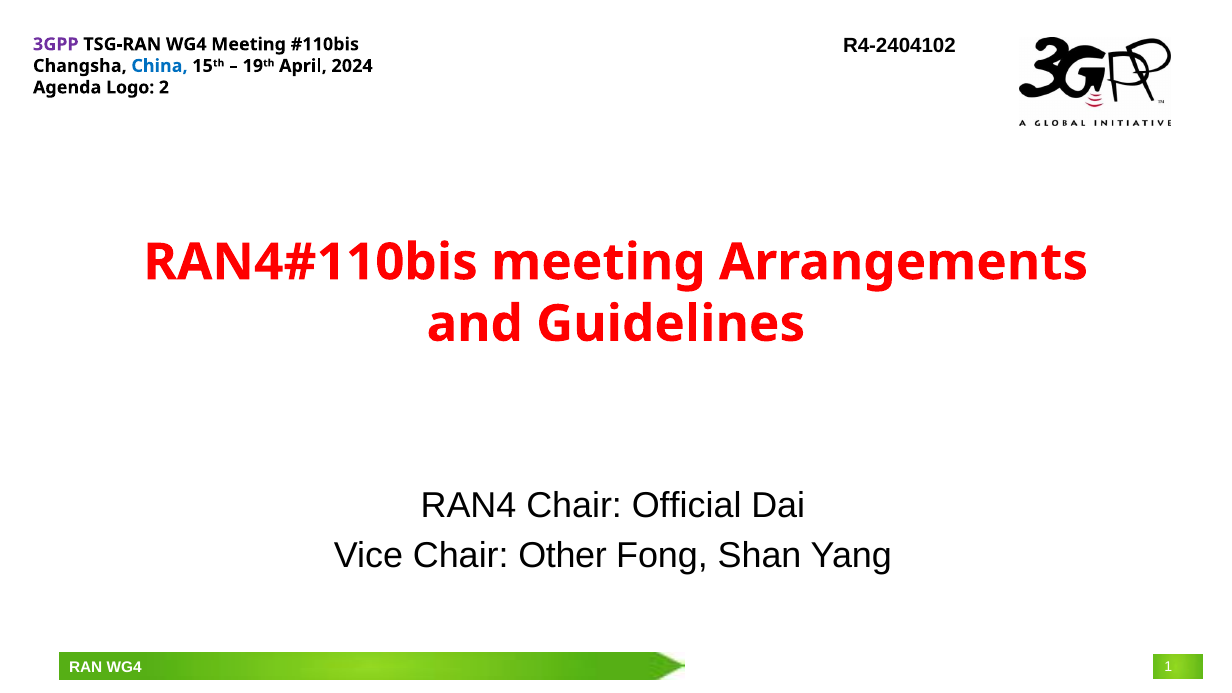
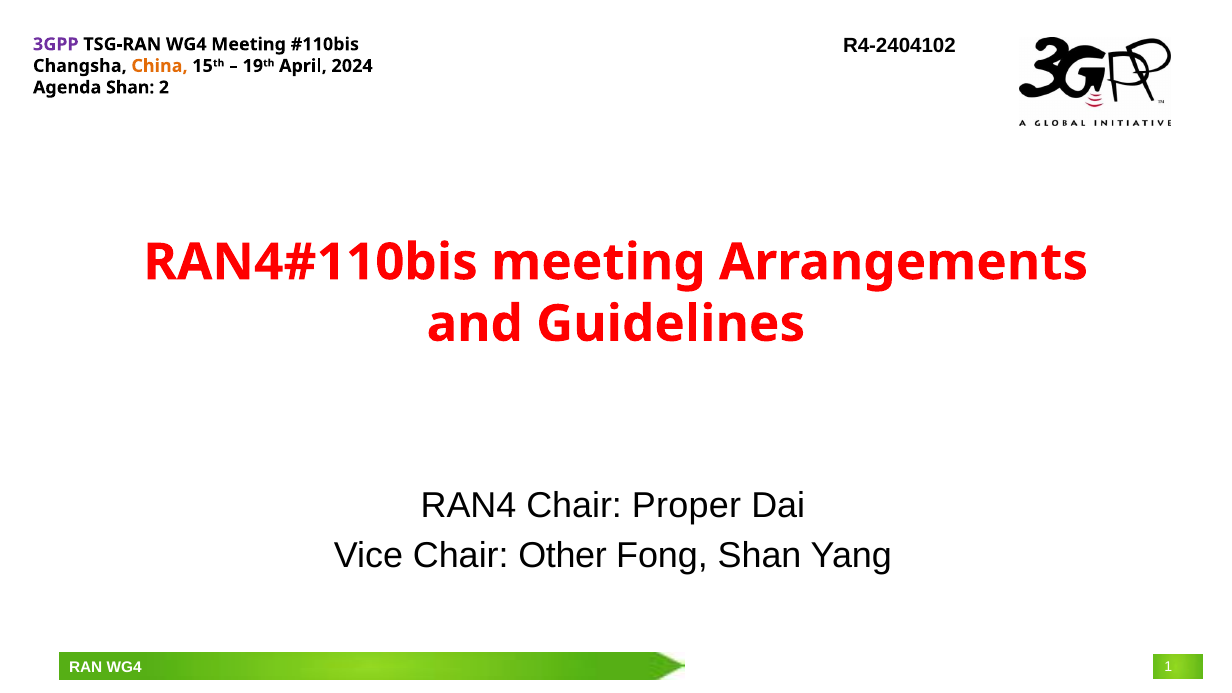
China colour: blue -> orange
Agenda Logo: Logo -> Shan
Official: Official -> Proper
